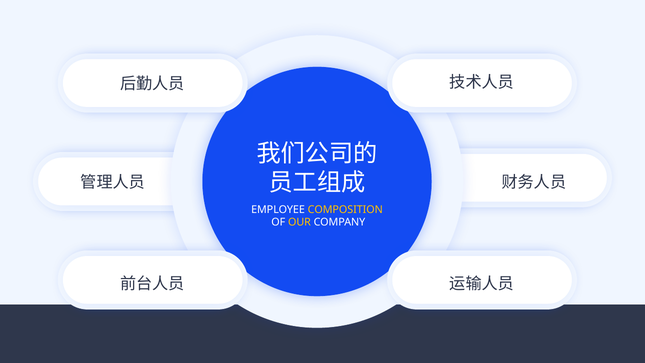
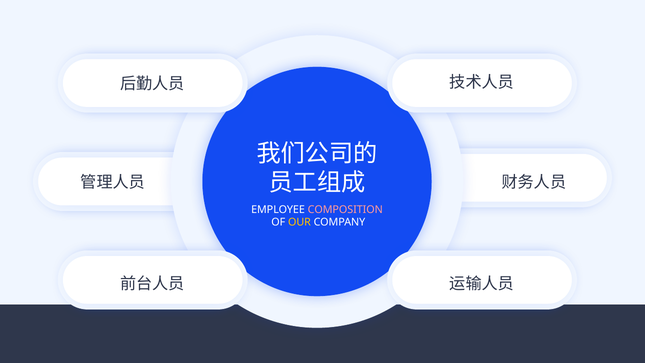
COMPOSITION colour: yellow -> pink
